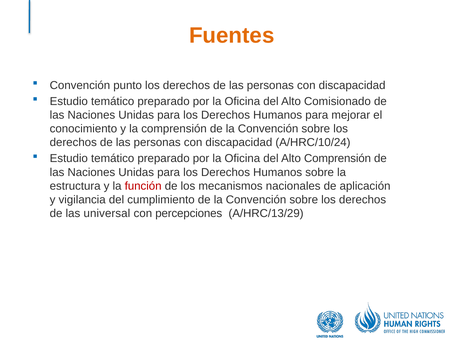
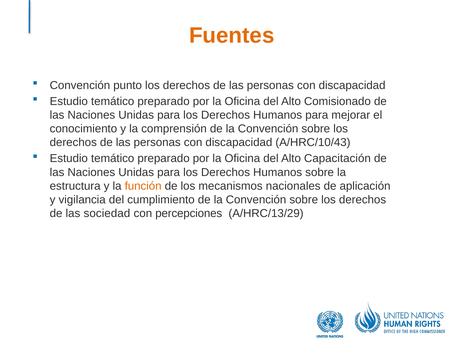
A/HRC/10/24: A/HRC/10/24 -> A/HRC/10/43
Alto Comprensión: Comprensión -> Capacitación
función colour: red -> orange
universal: universal -> sociedad
